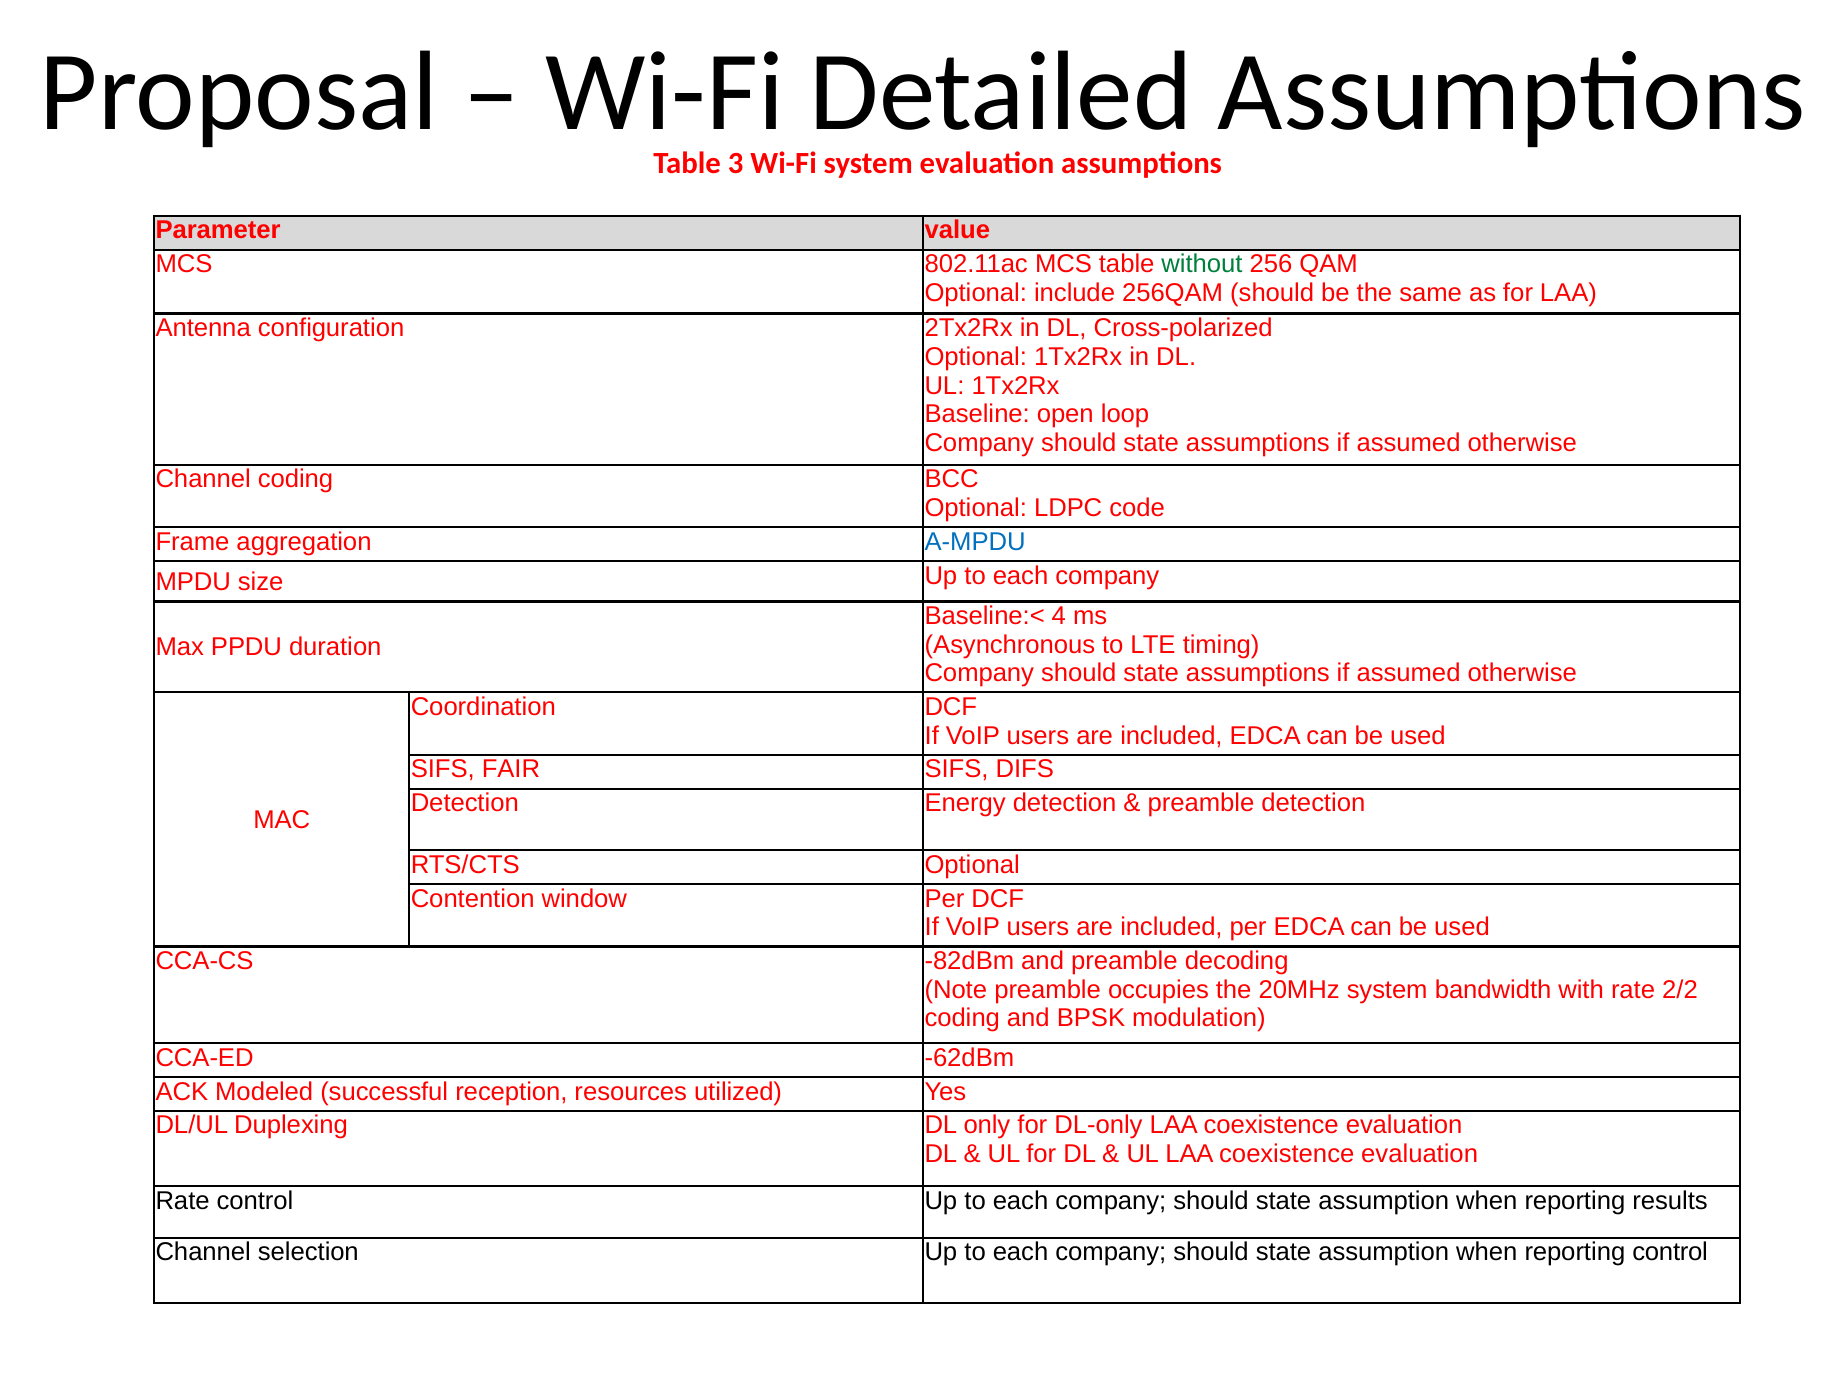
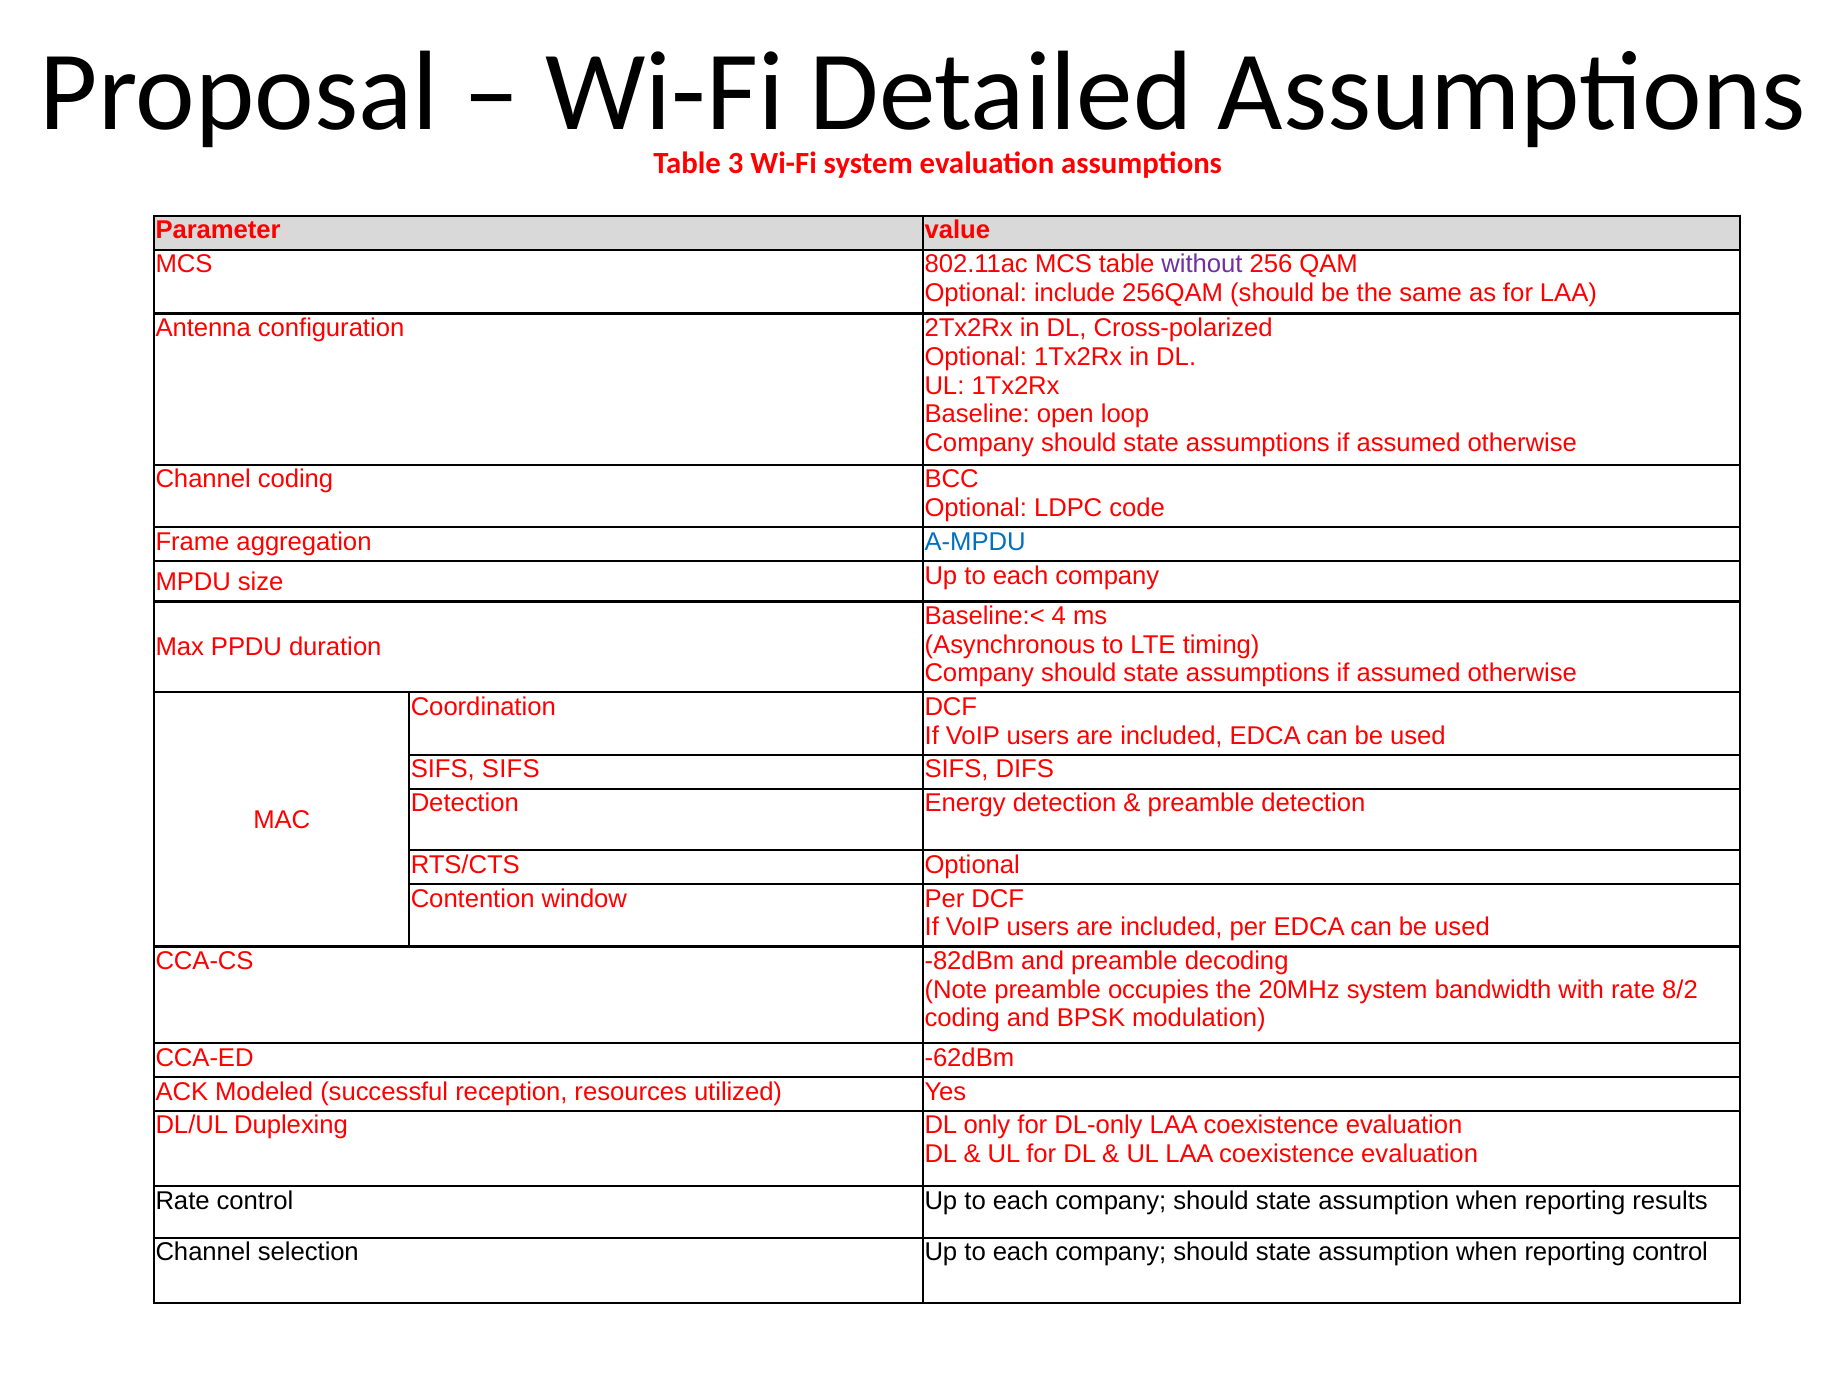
without colour: green -> purple
FAIR at (511, 769): FAIR -> SIFS
2/2: 2/2 -> 8/2
